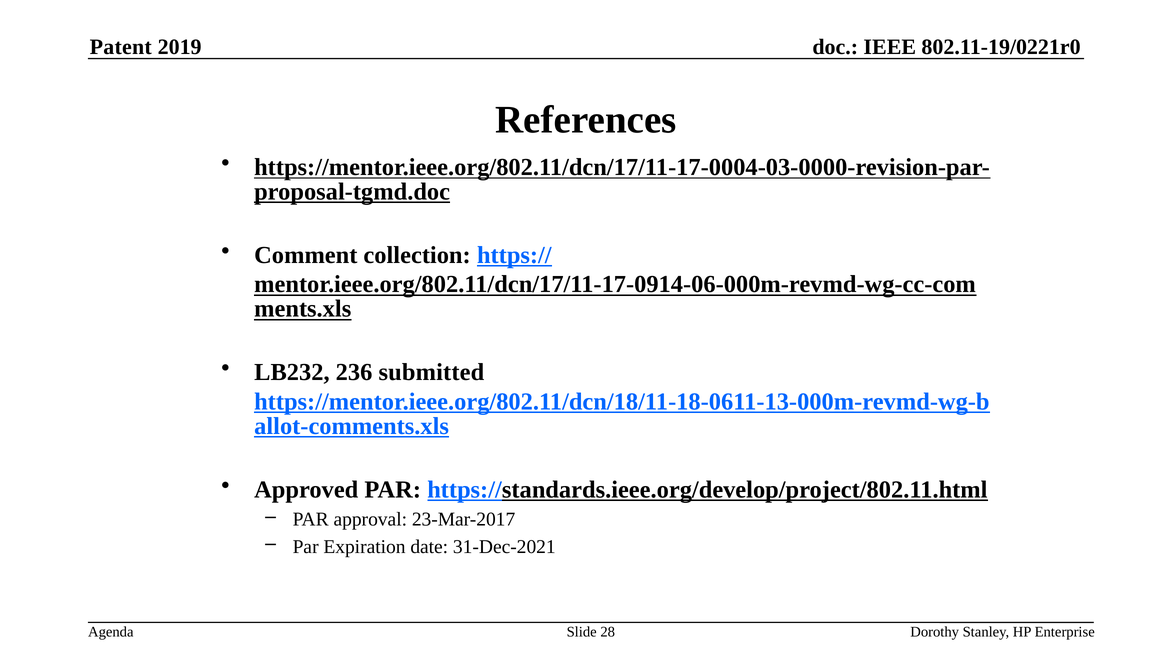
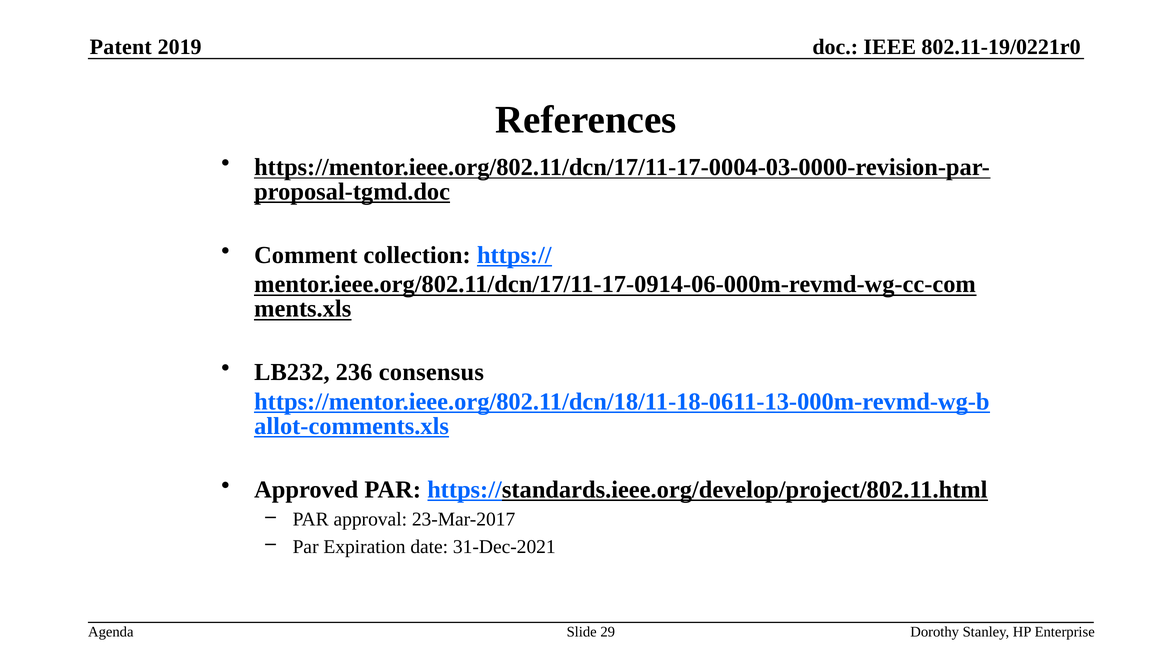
submitted: submitted -> consensus
28: 28 -> 29
